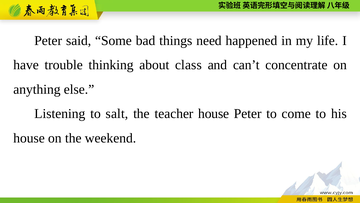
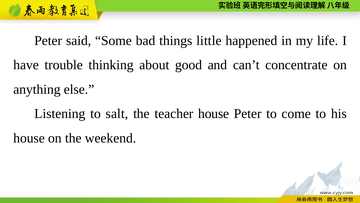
need: need -> little
class: class -> good
